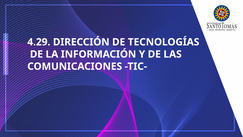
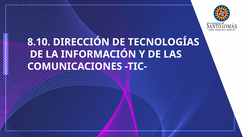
4.29: 4.29 -> 8.10
